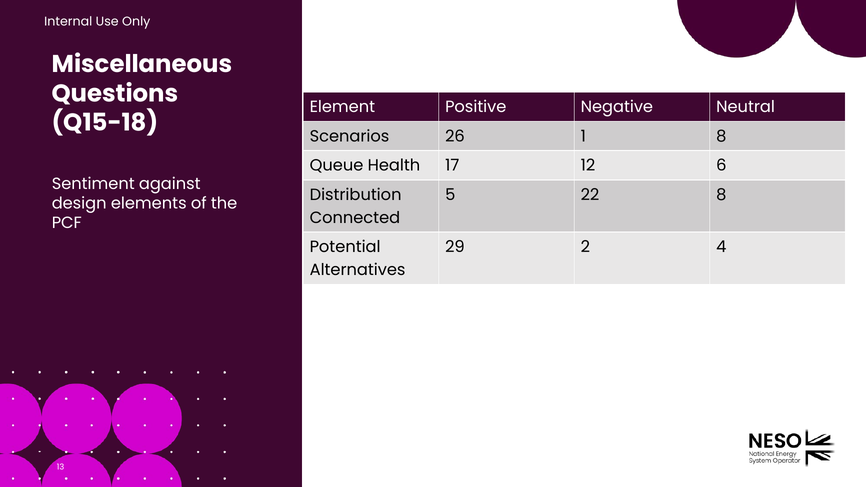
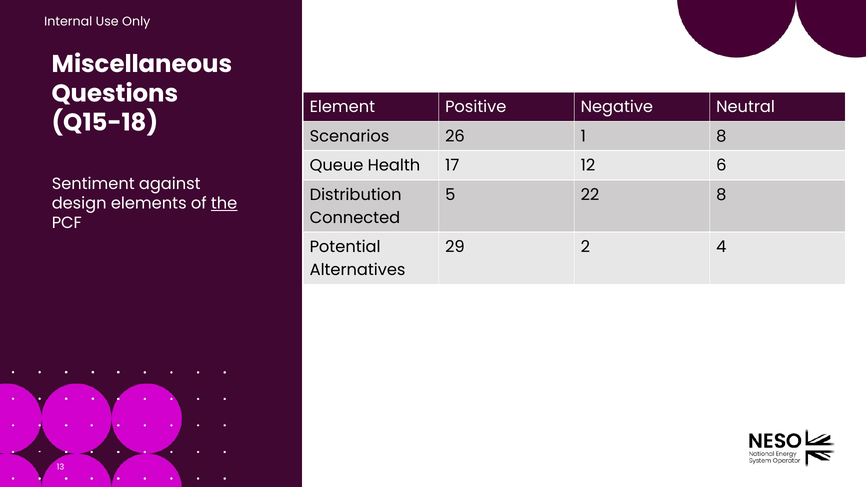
the underline: none -> present
